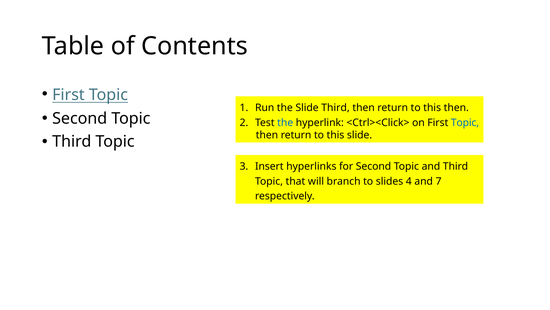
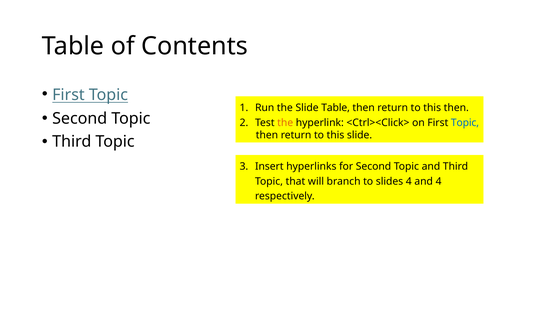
Slide Third: Third -> Table
the at (285, 122) colour: blue -> orange
and 7: 7 -> 4
